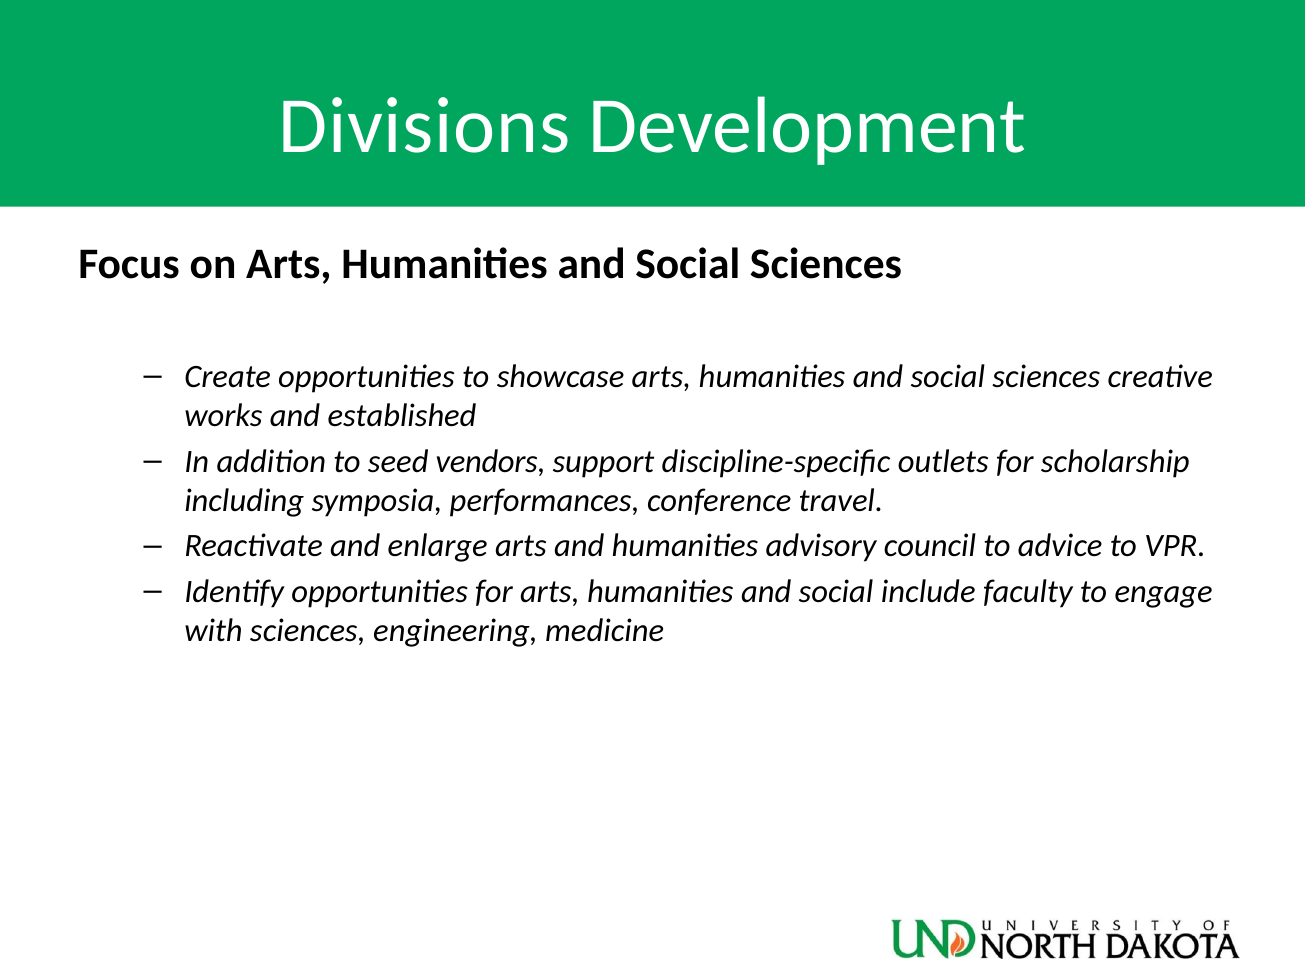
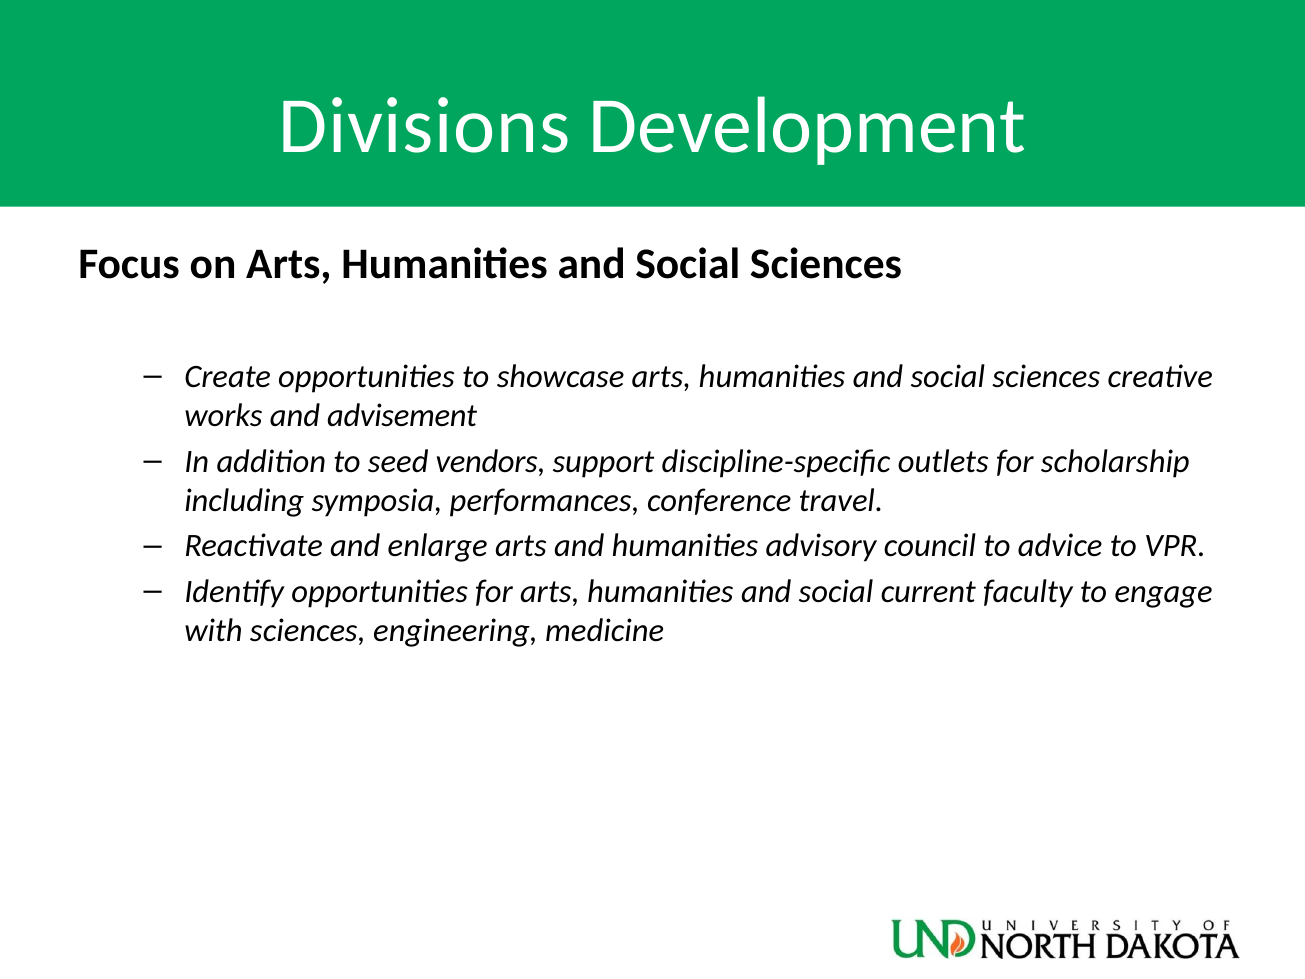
established: established -> advisement
include: include -> current
